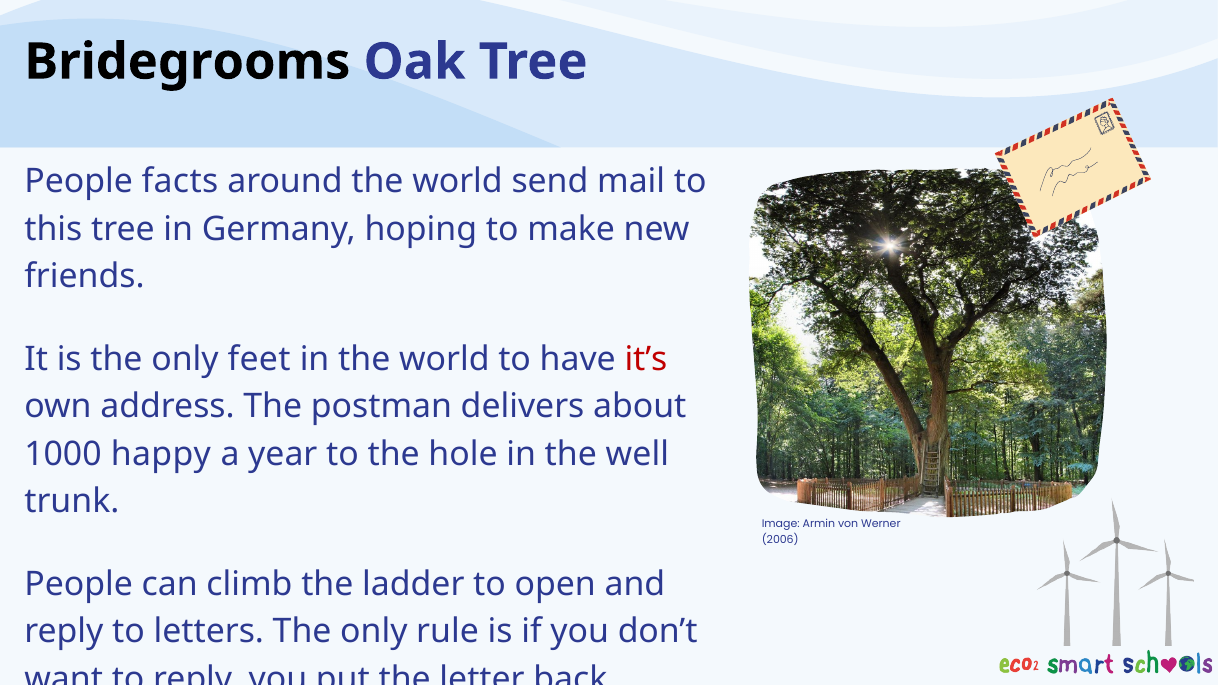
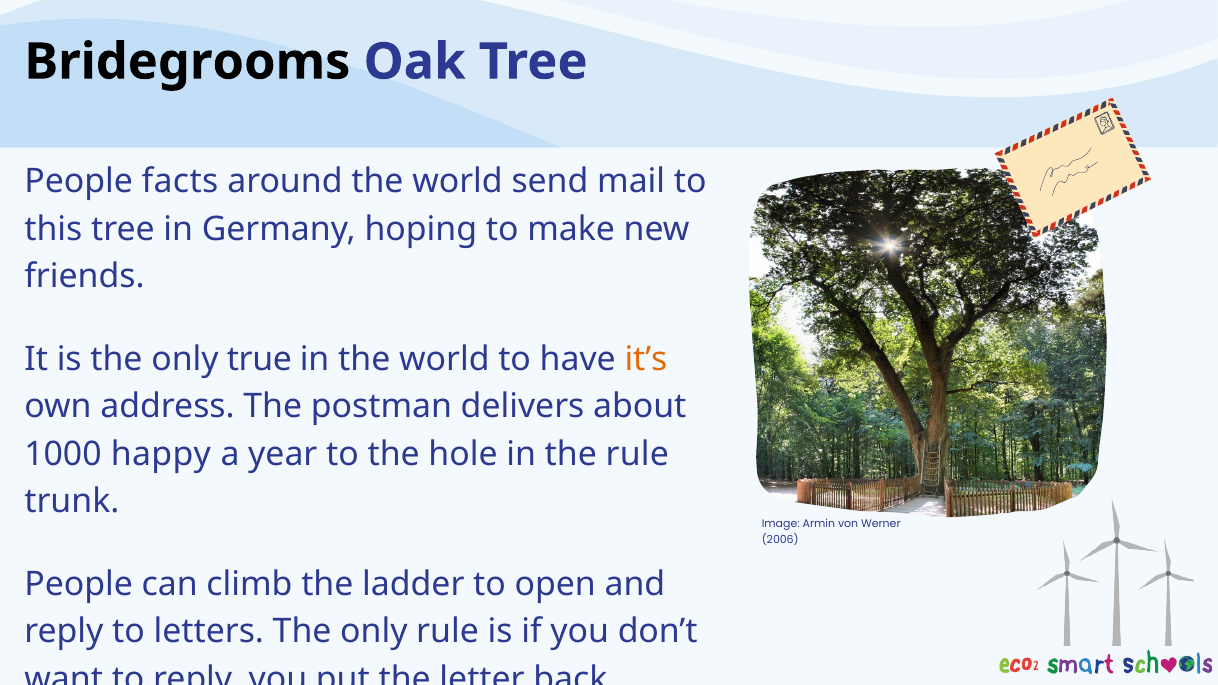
feet: feet -> true
it’s colour: red -> orange
the well: well -> rule
